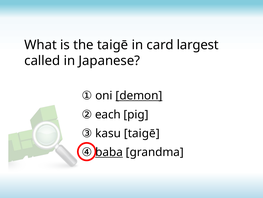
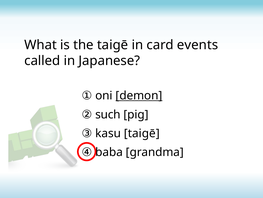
largest: largest -> events
each: each -> such
baba underline: present -> none
